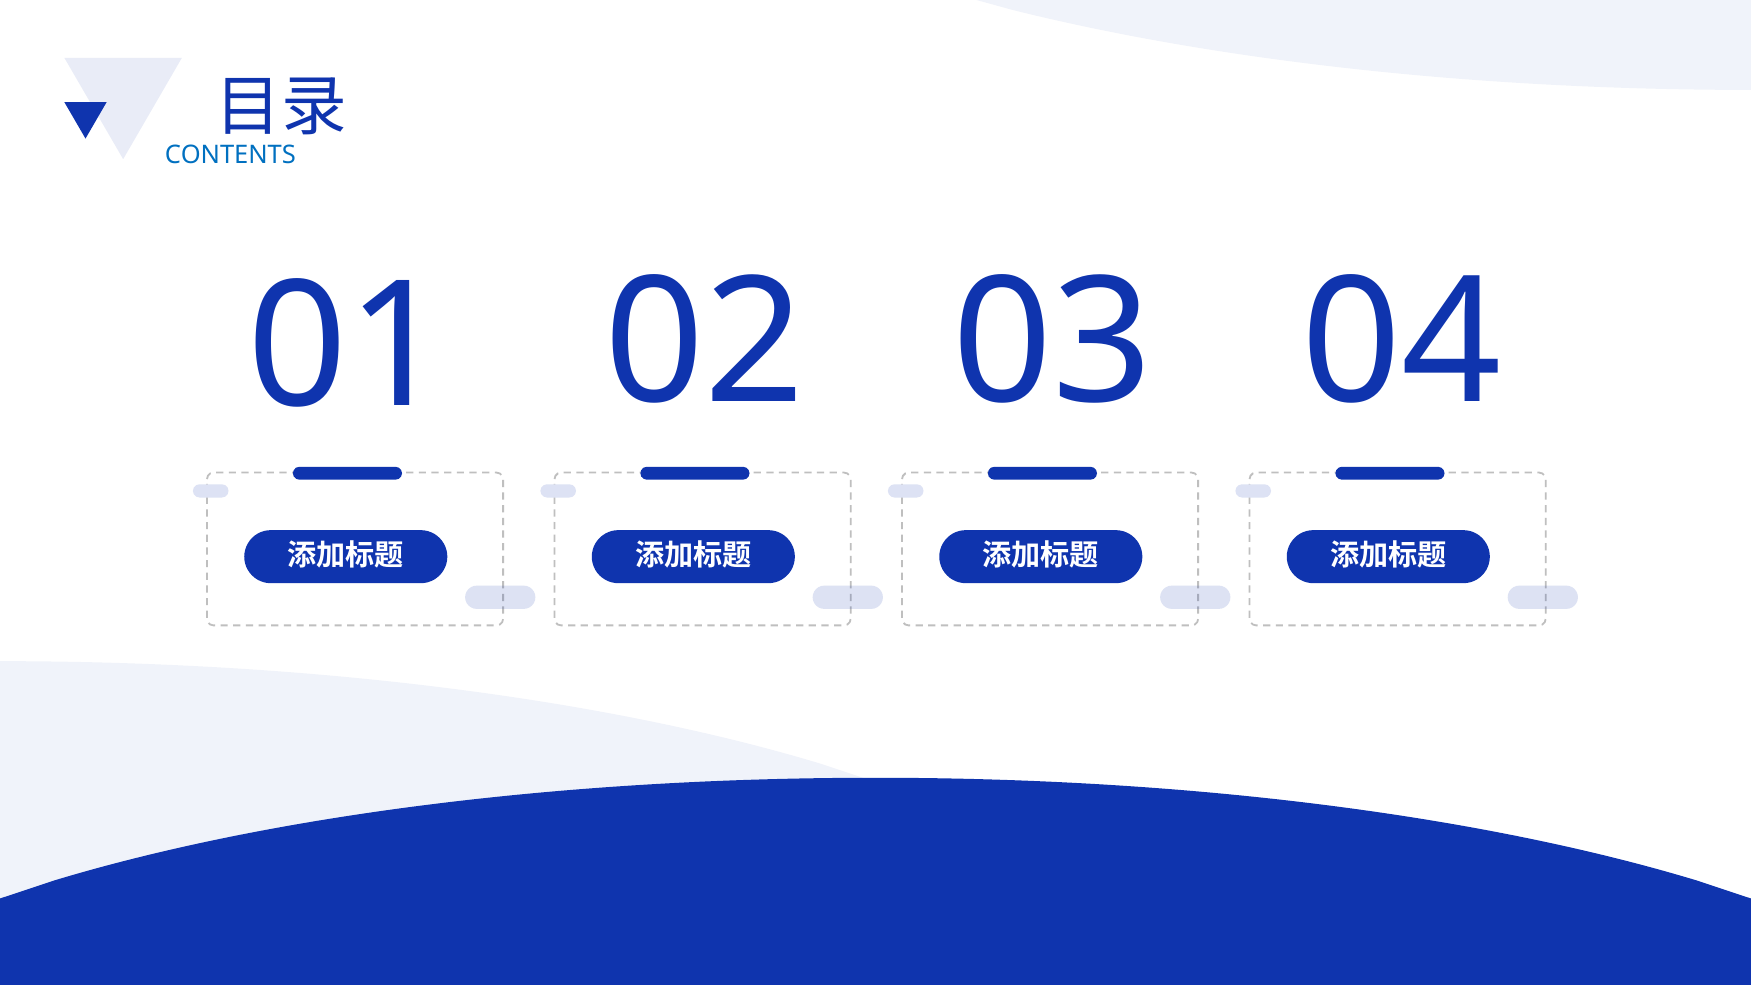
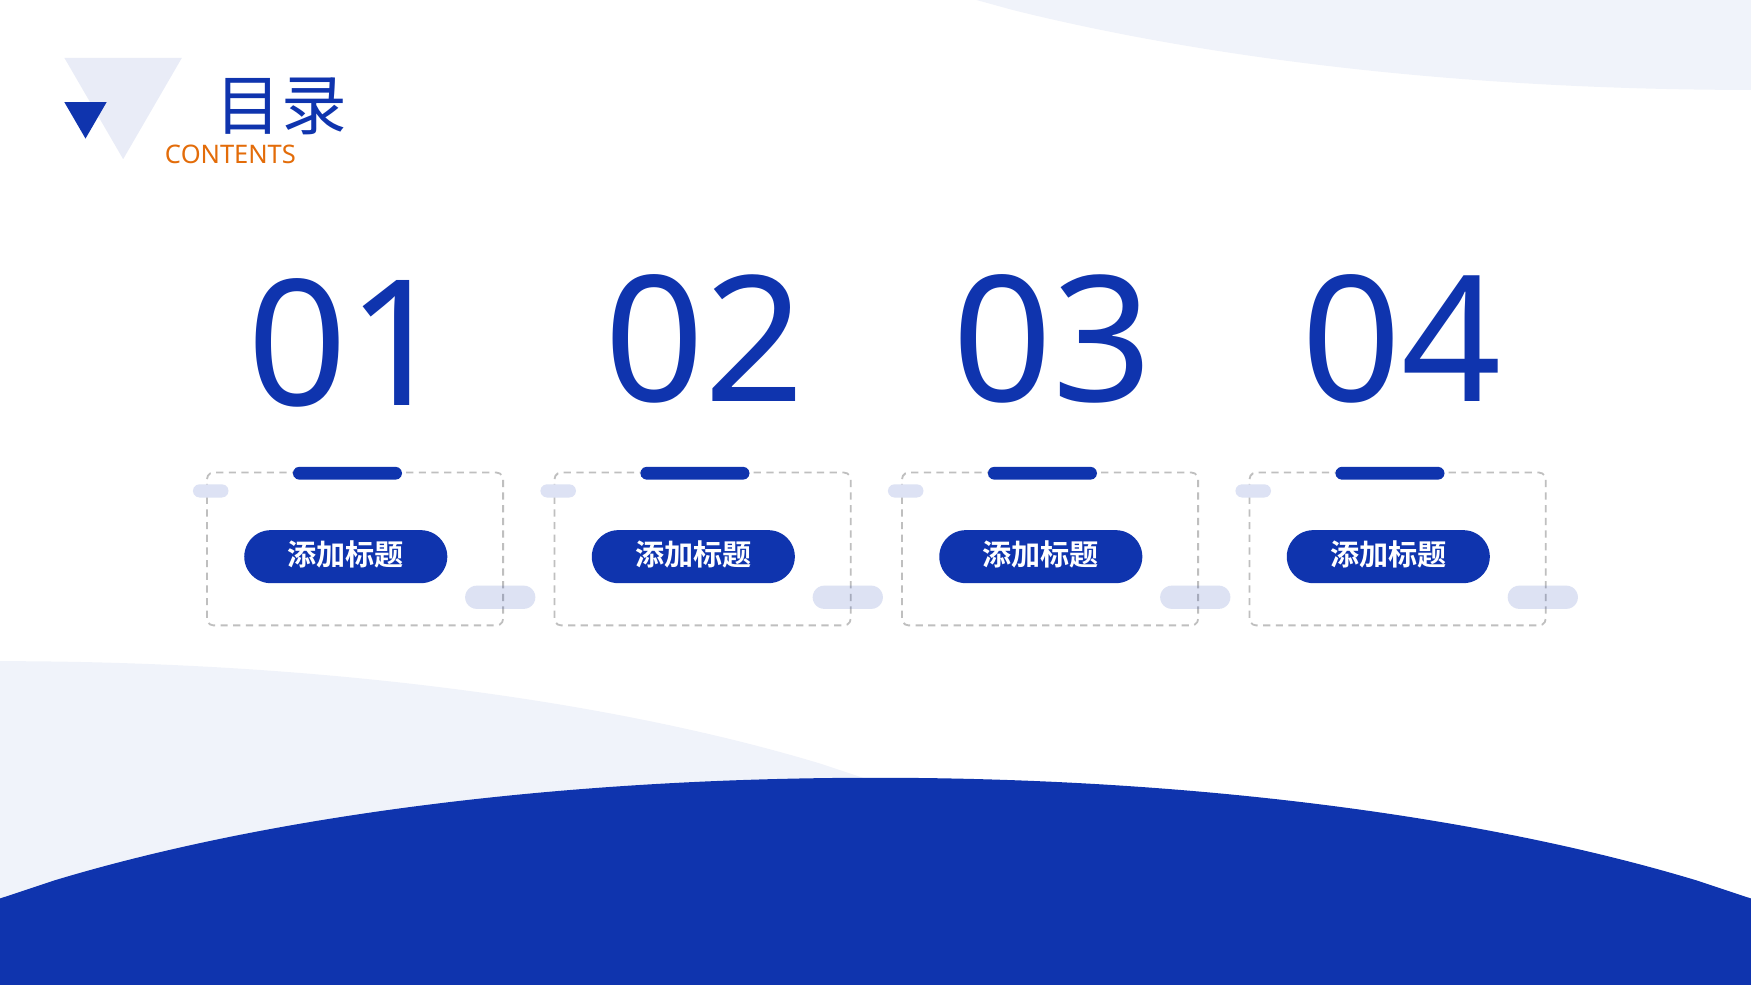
CONTENTS colour: blue -> orange
